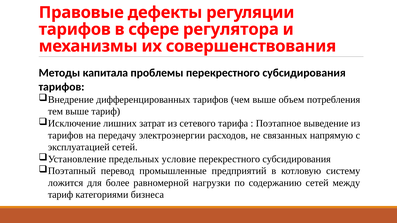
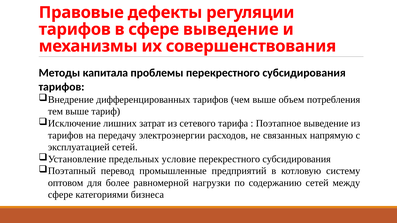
сфере регулятора: регулятора -> выведение
ложится: ложится -> оптовом
тариф at (61, 195): тариф -> сфере
